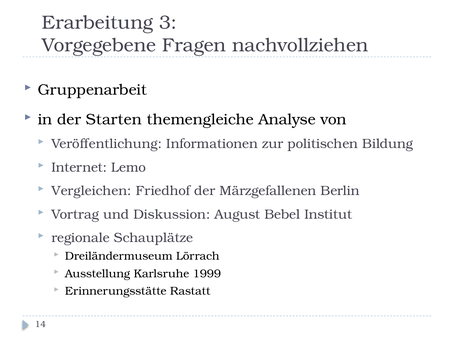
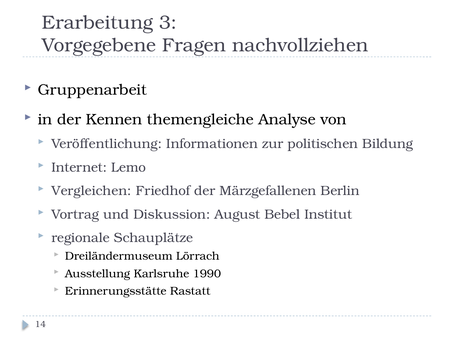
Starten: Starten -> Kennen
1999: 1999 -> 1990
